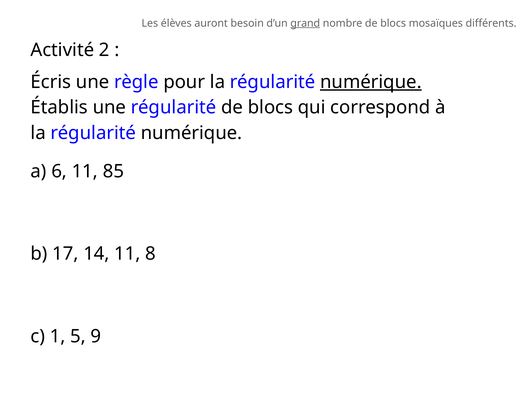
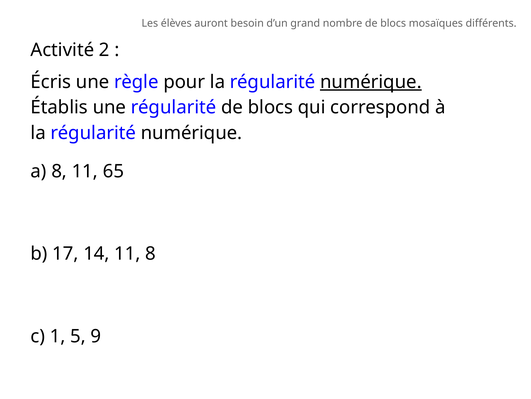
grand underline: present -> none
a 6: 6 -> 8
85: 85 -> 65
